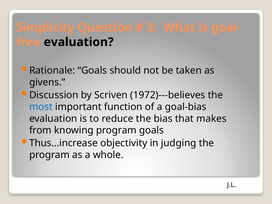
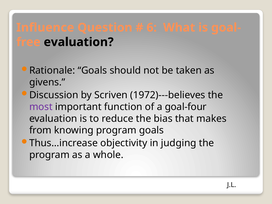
Simplicity: Simplicity -> Influence
3: 3 -> 6
most colour: blue -> purple
goal-bias: goal-bias -> goal-four
